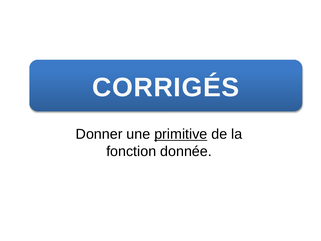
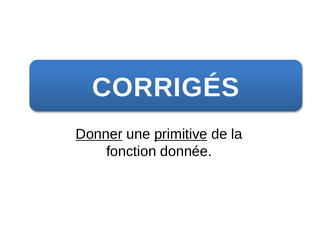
Donner underline: none -> present
